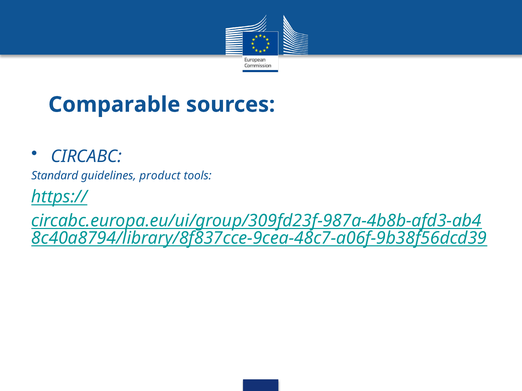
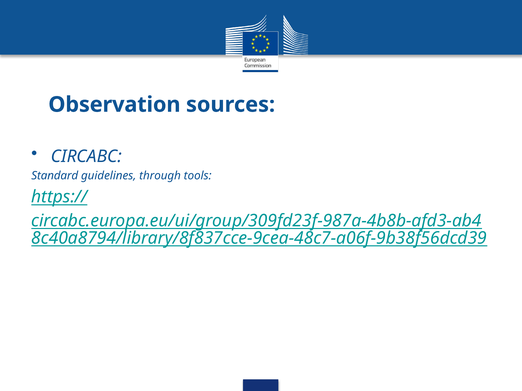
Comparable: Comparable -> Observation
product: product -> through
